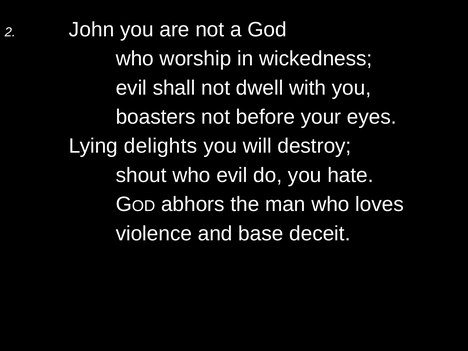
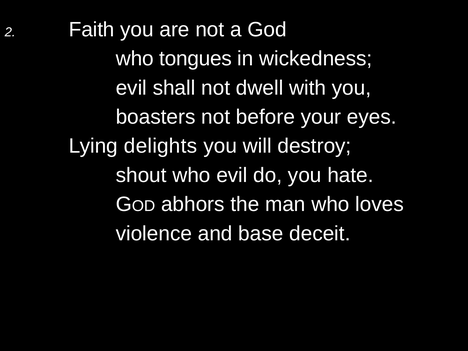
John: John -> Faith
worship: worship -> tongues
